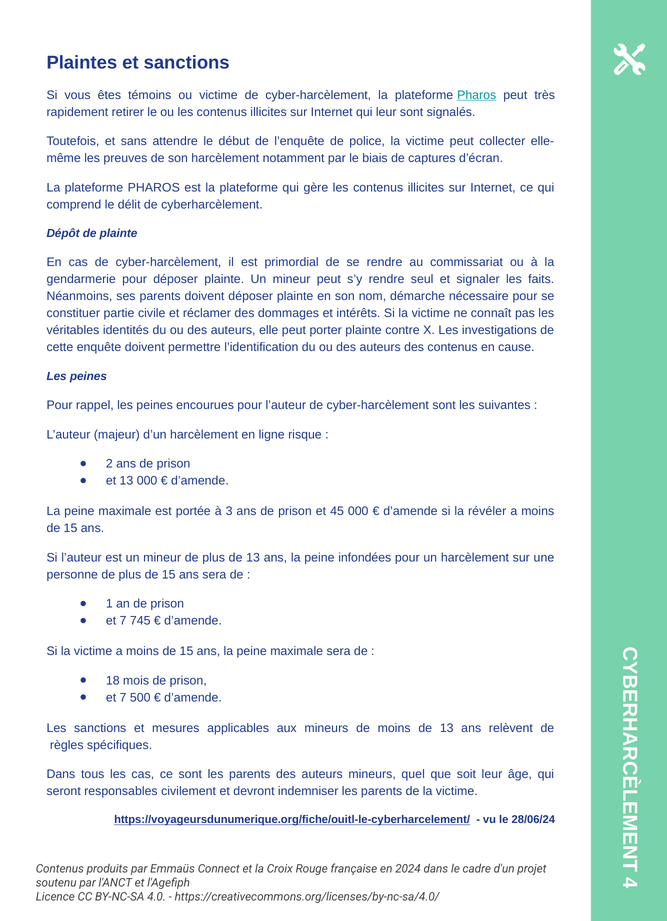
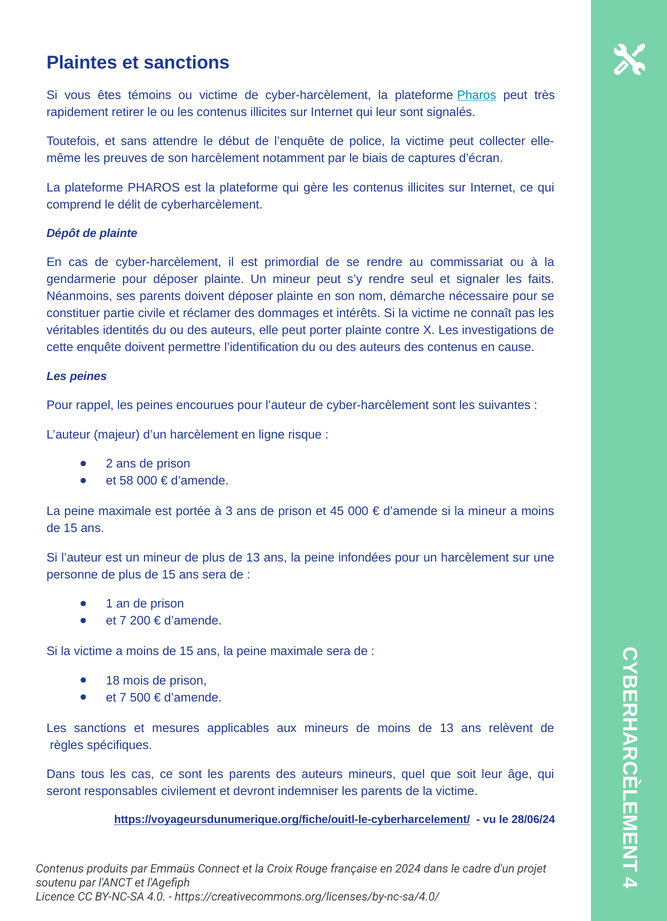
et 13: 13 -> 58
la révéler: révéler -> mineur
745: 745 -> 200
